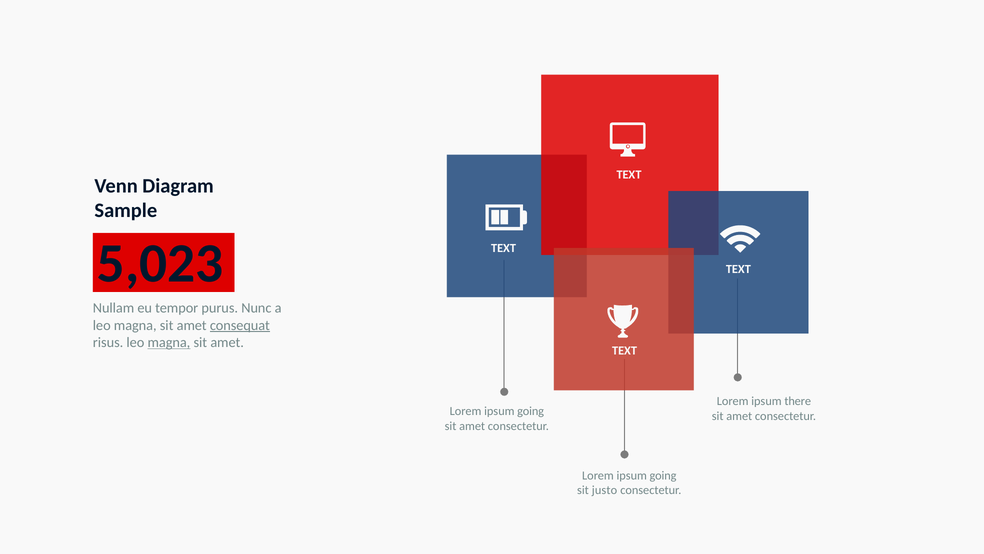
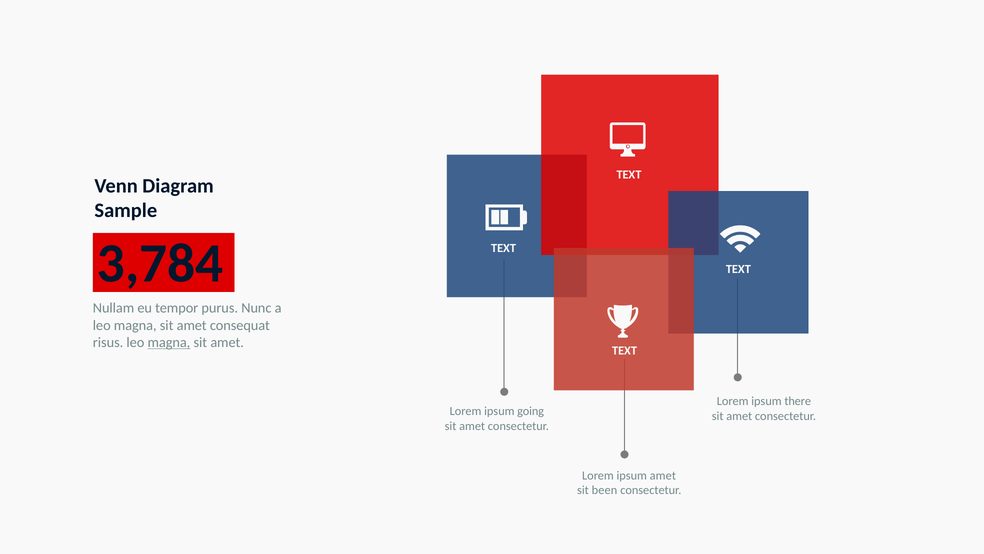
5,023: 5,023 -> 3,784
consequat underline: present -> none
going at (663, 475): going -> amet
justo: justo -> been
